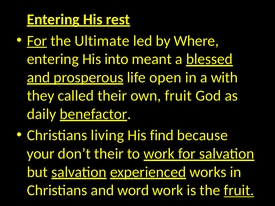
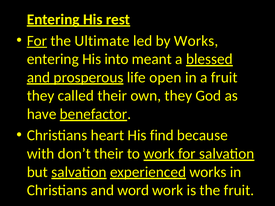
by Where: Where -> Works
a with: with -> fruit
own fruit: fruit -> they
daily: daily -> have
living: living -> heart
your: your -> with
fruit at (239, 191) underline: present -> none
